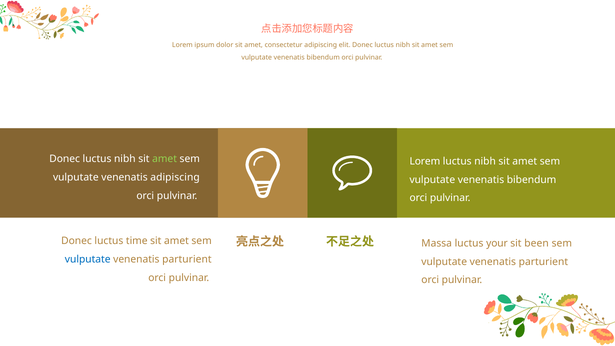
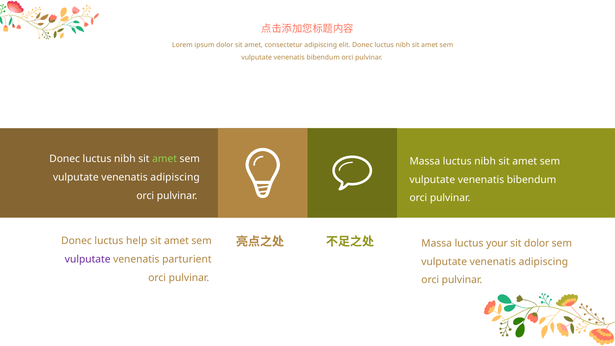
Lorem at (425, 161): Lorem -> Massa
time: time -> help
sit been: been -> dolor
vulputate at (88, 259) colour: blue -> purple
parturient at (543, 262): parturient -> adipiscing
